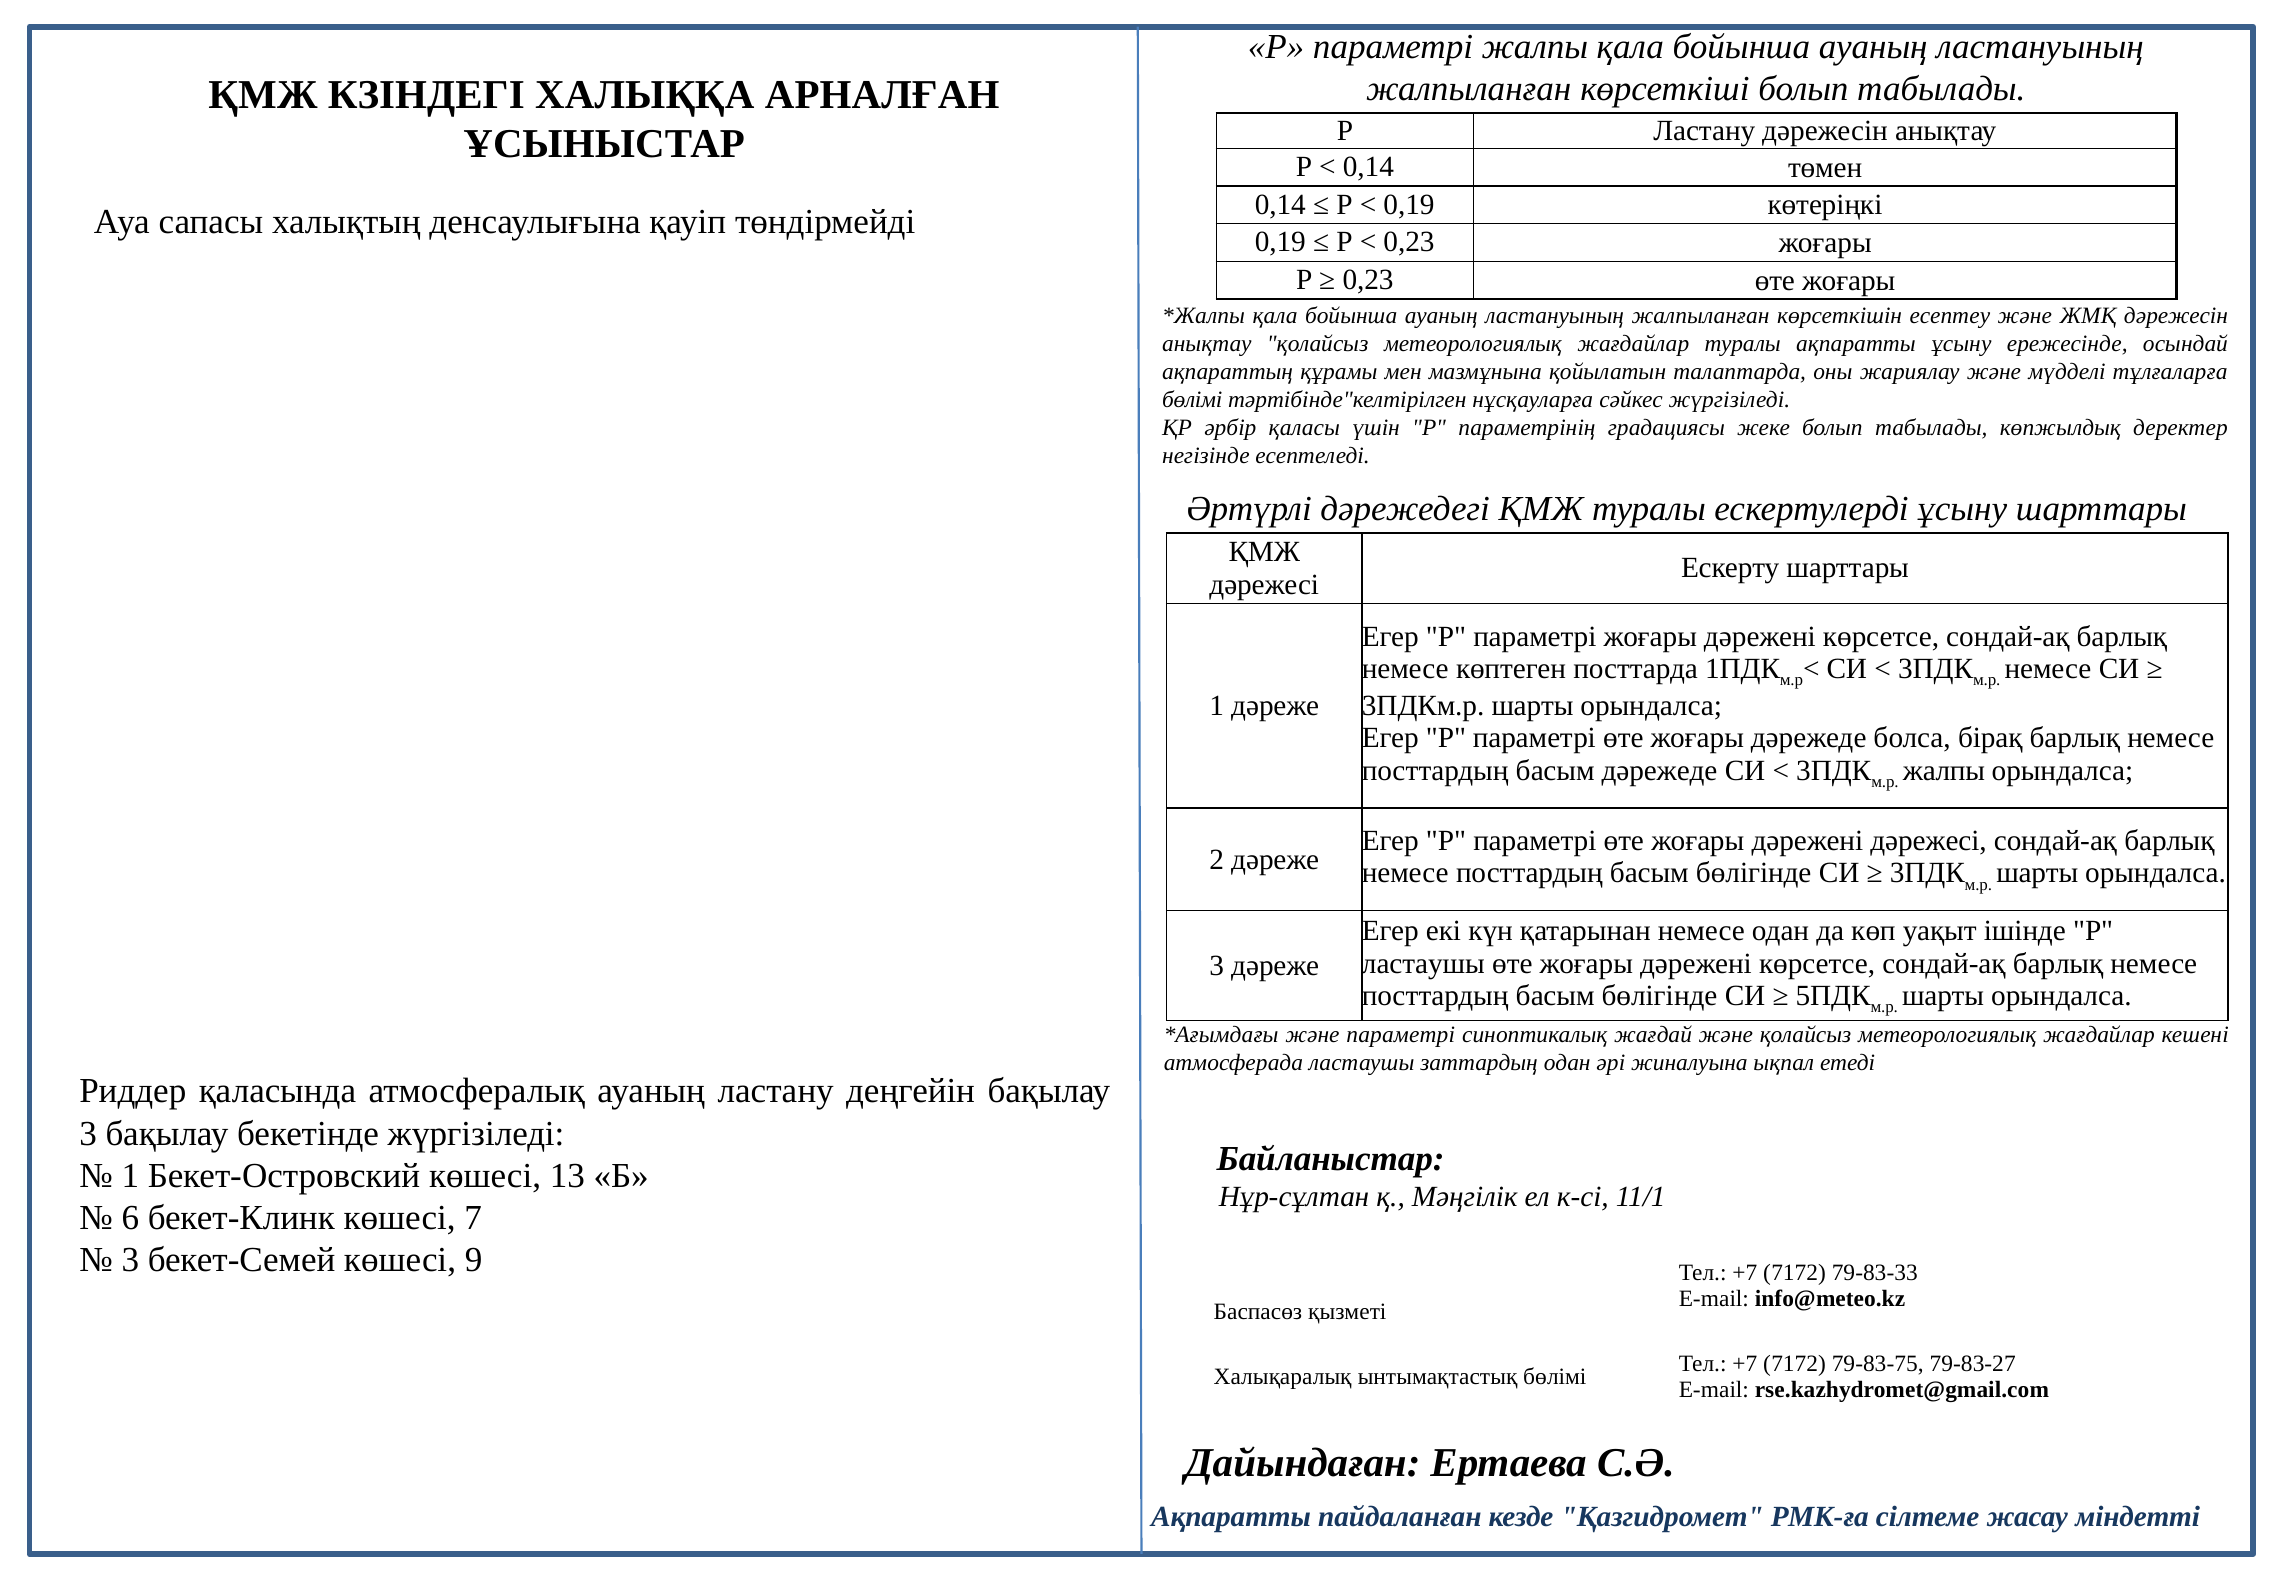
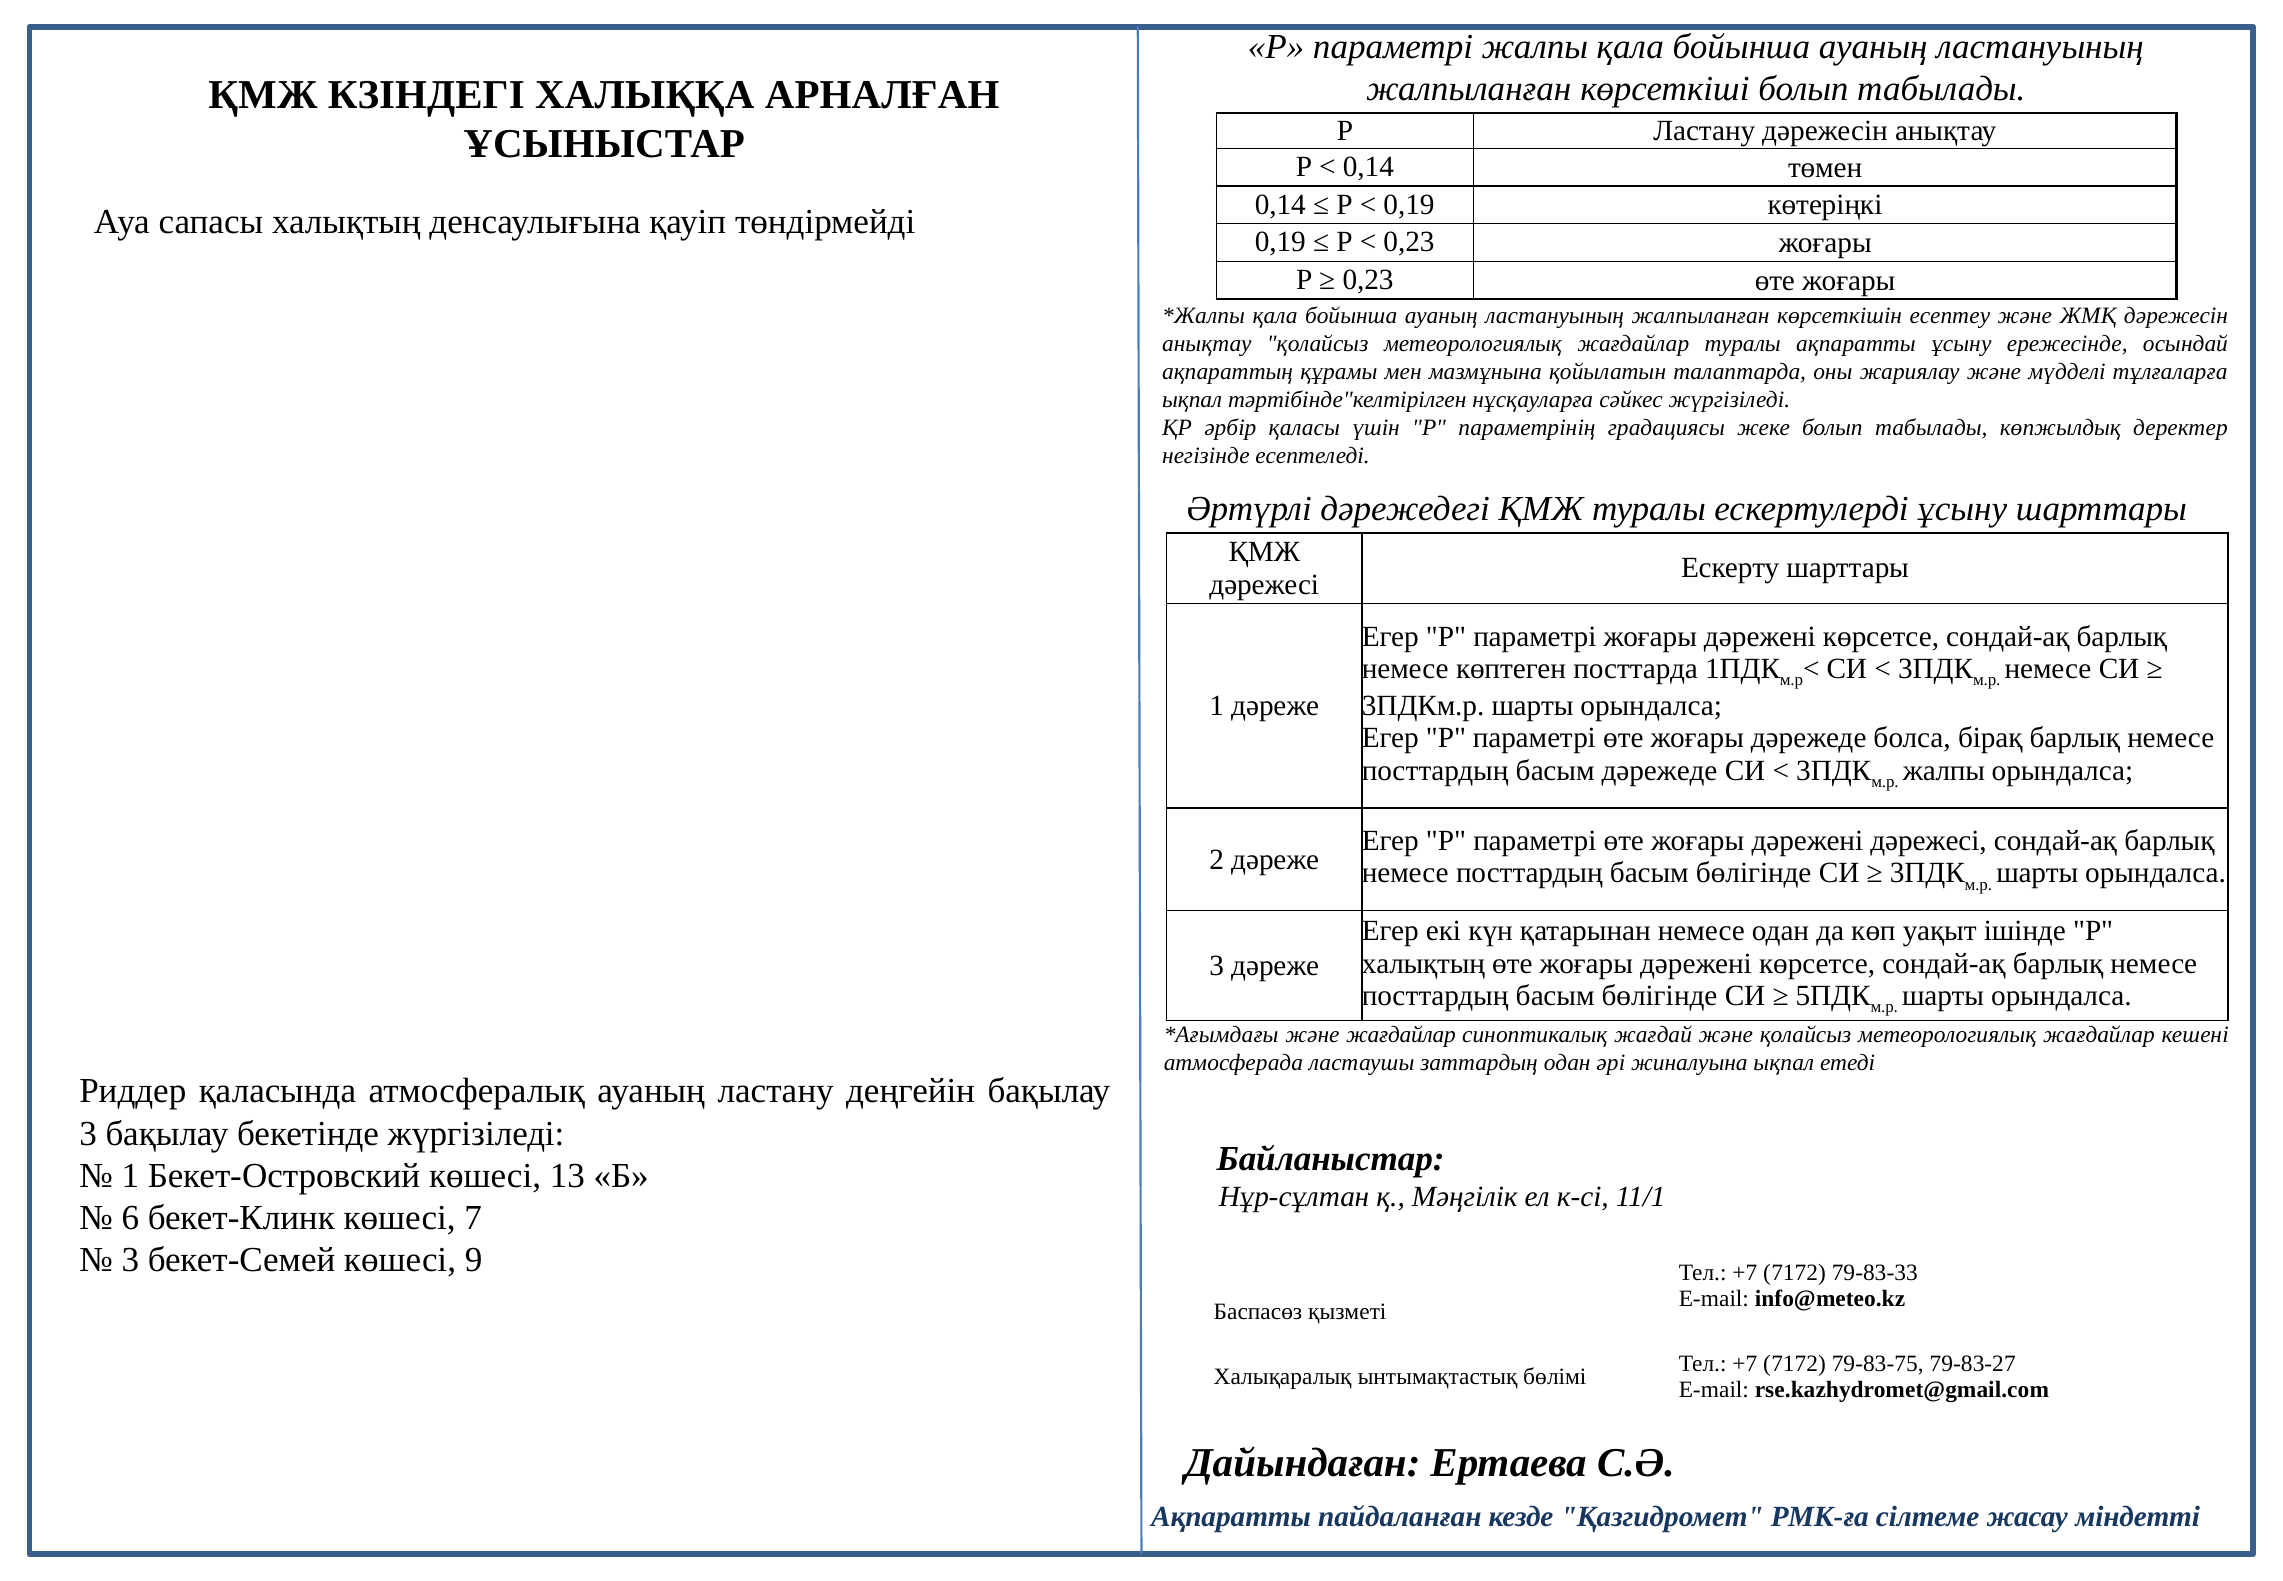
бөлімі at (1192, 399): бөлімі -> ықпал
ластаушы at (1423, 963): ластаушы -> халықтың
және параметрі: параметрі -> жағдайлар
